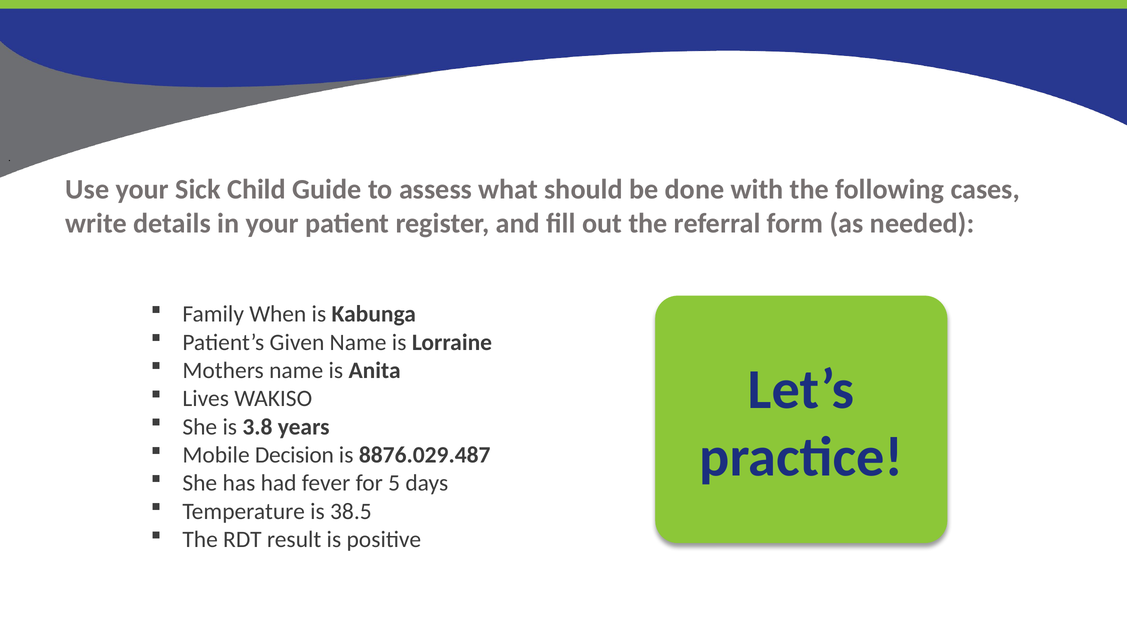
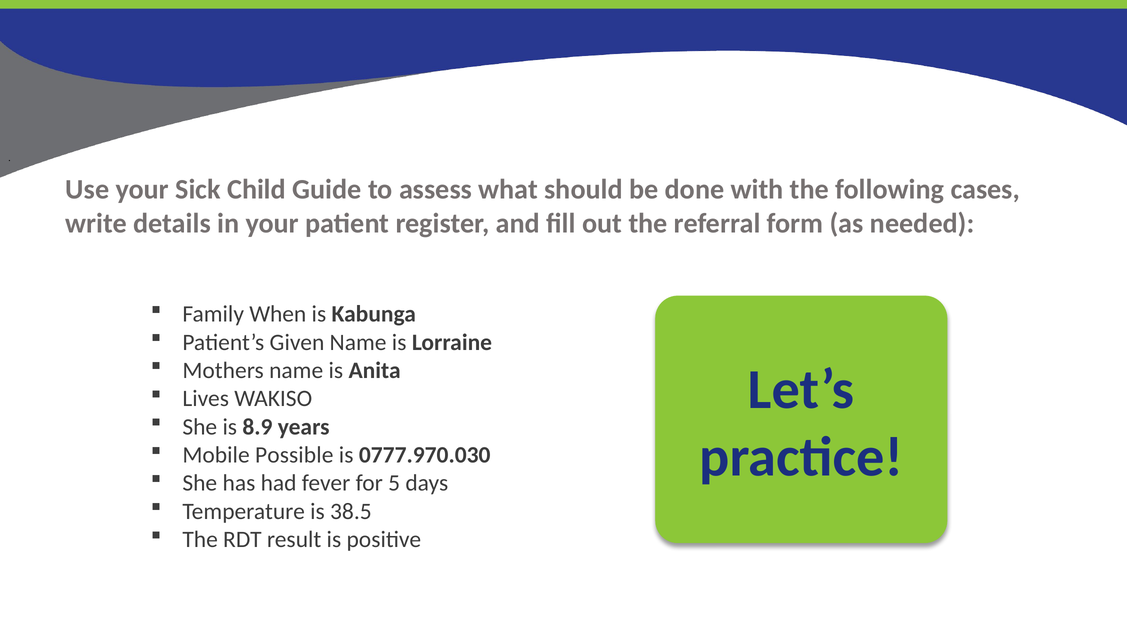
3.8: 3.8 -> 8.9
Decision: Decision -> Possible
8876.029.487: 8876.029.487 -> 0777.970.030
